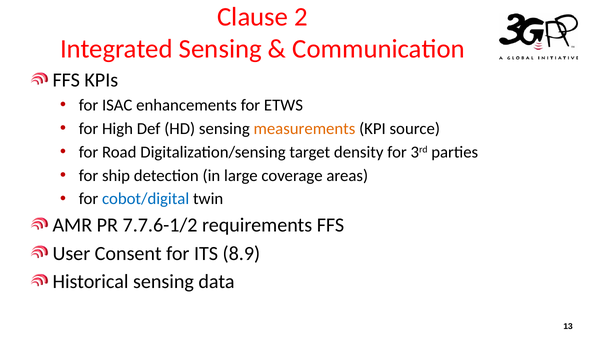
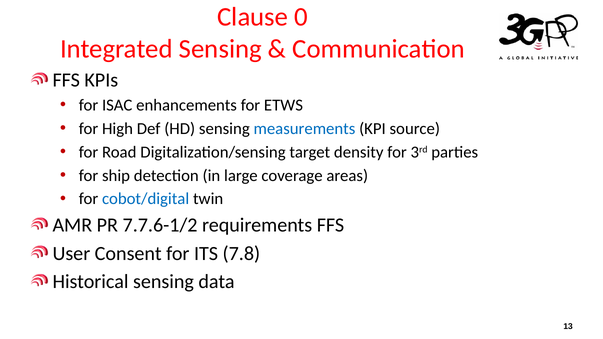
2: 2 -> 0
measurements colour: orange -> blue
8.9: 8.9 -> 7.8
